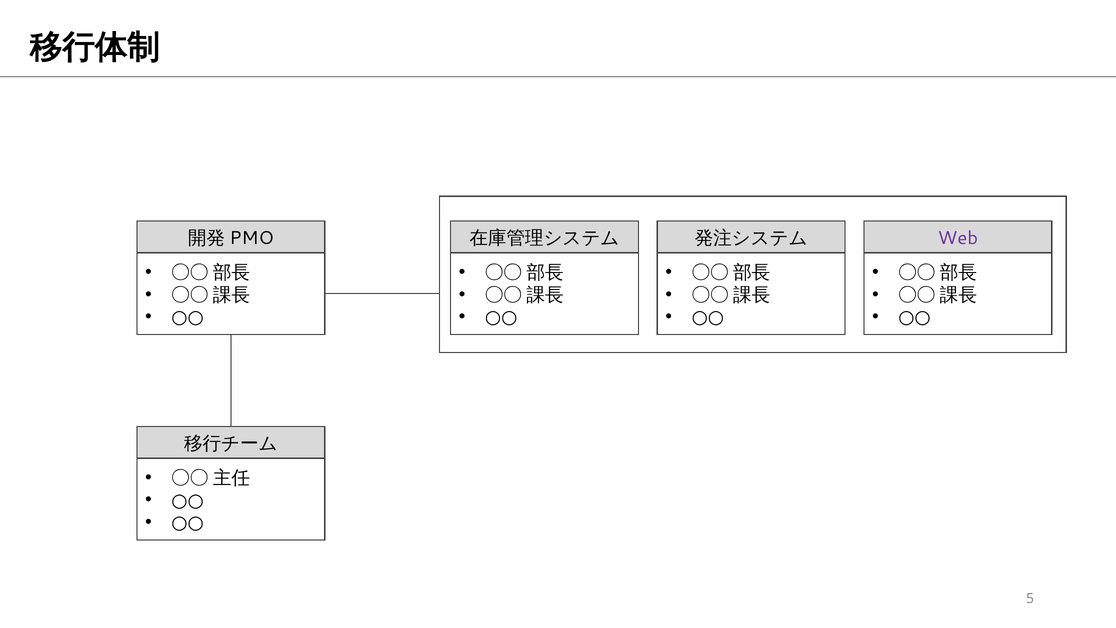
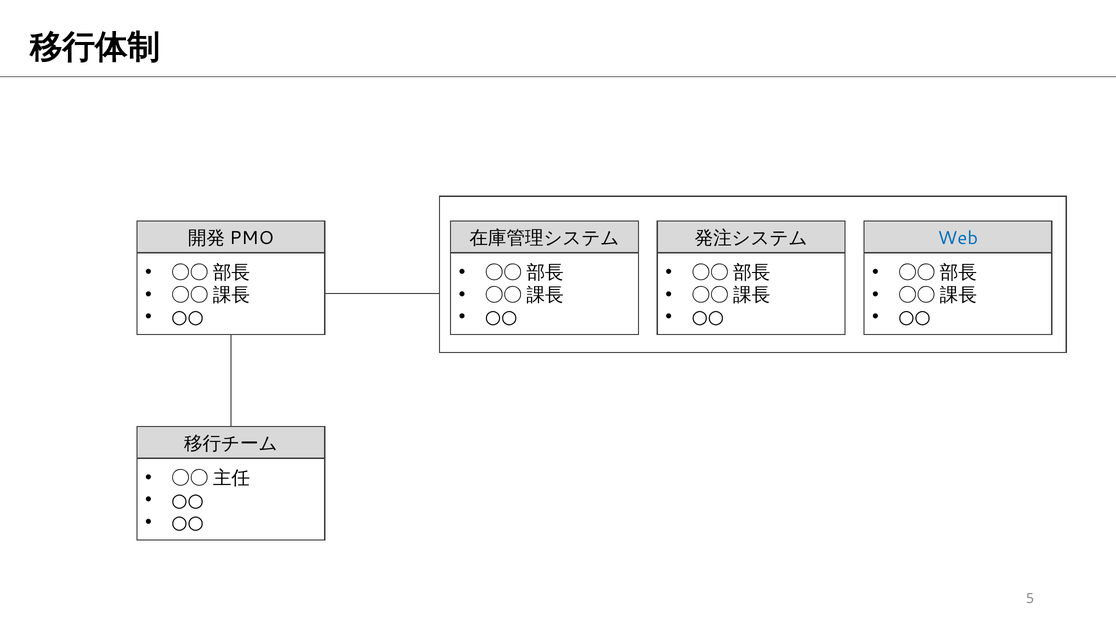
Web colour: purple -> blue
